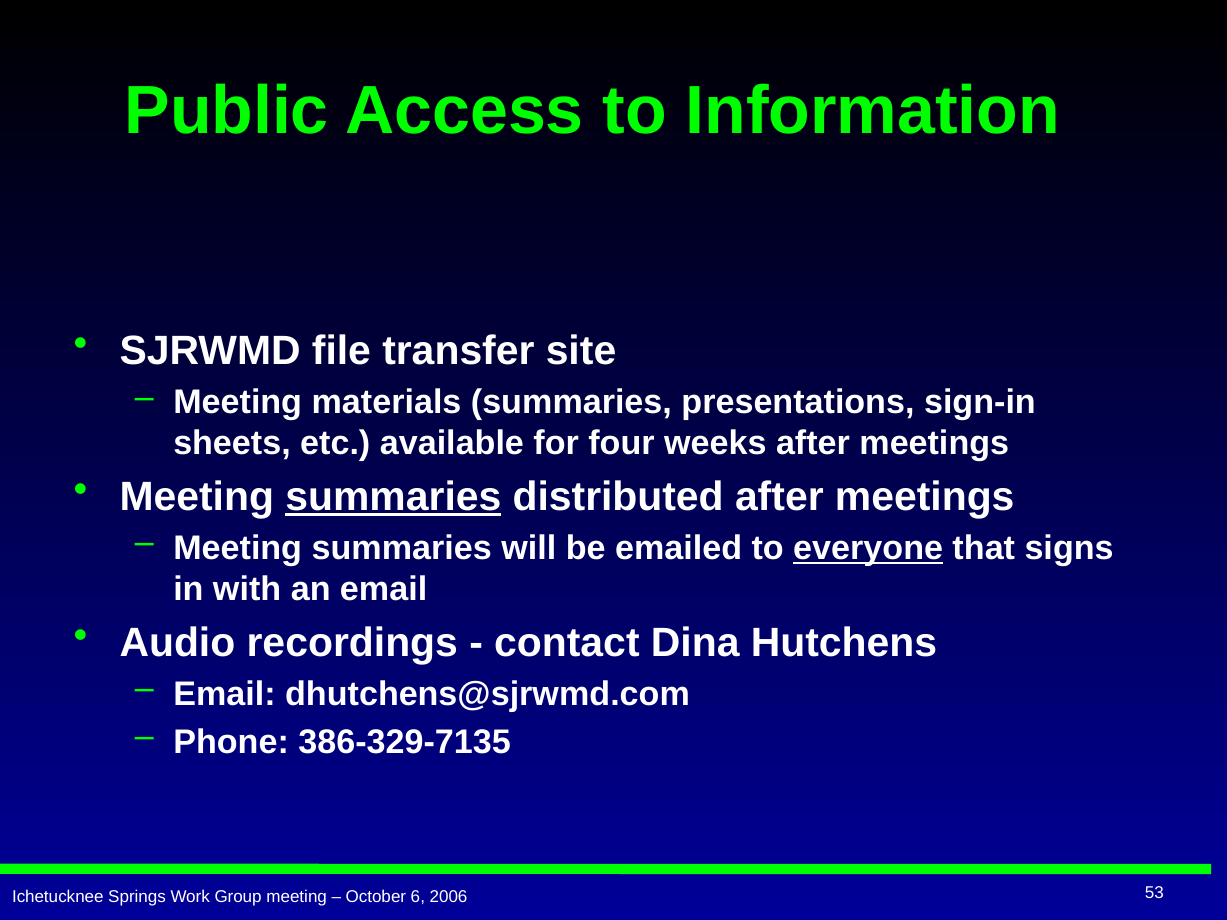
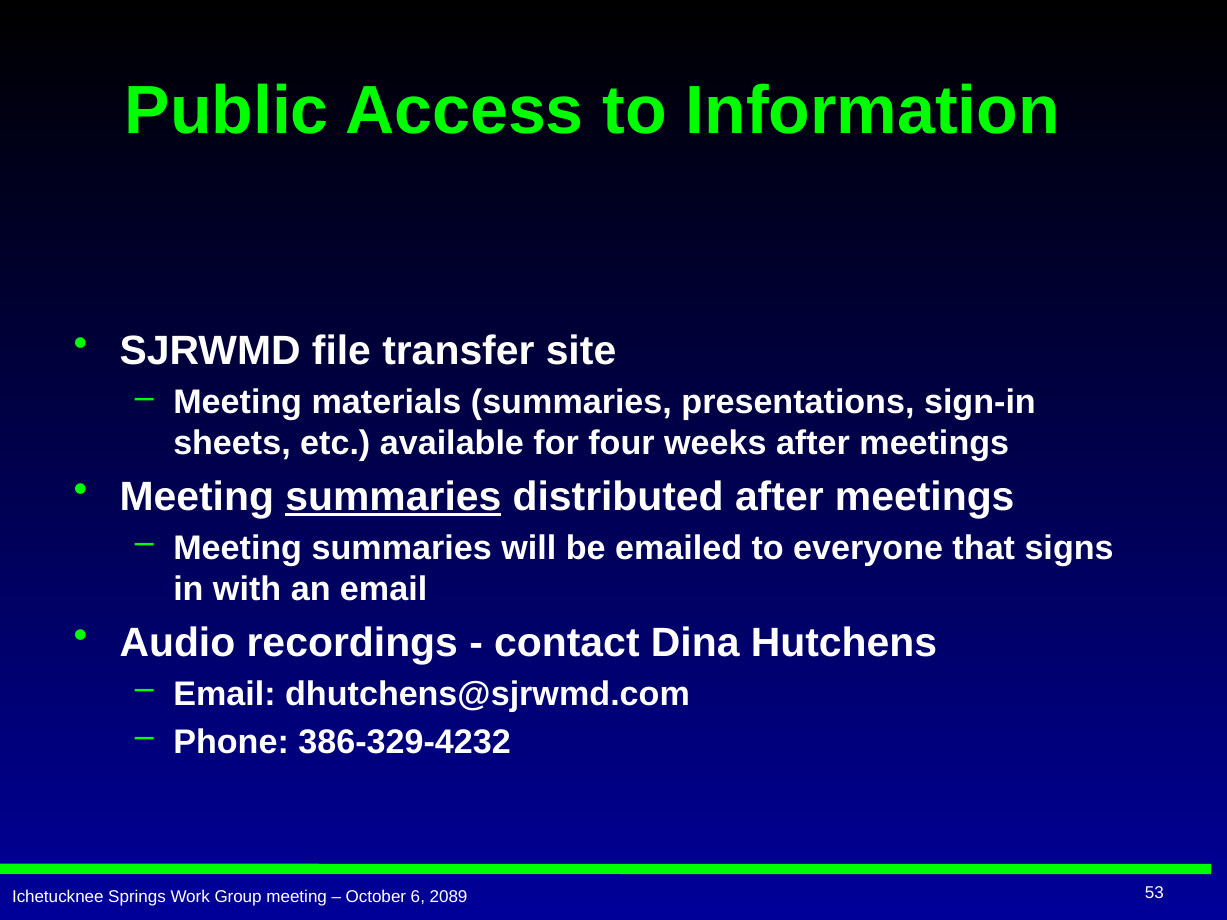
everyone underline: present -> none
386-329-7135: 386-329-7135 -> 386-329-4232
2006: 2006 -> 2089
